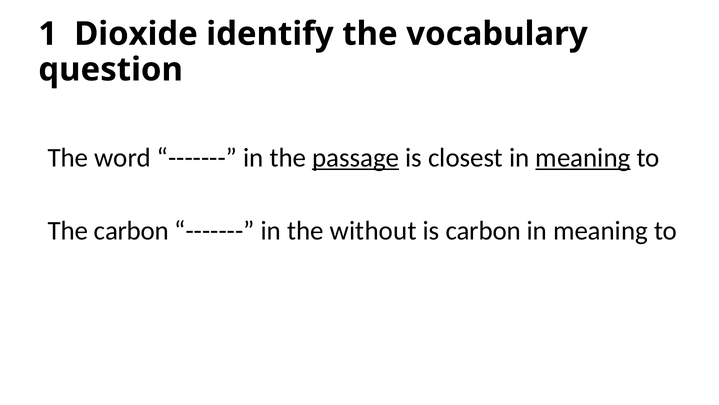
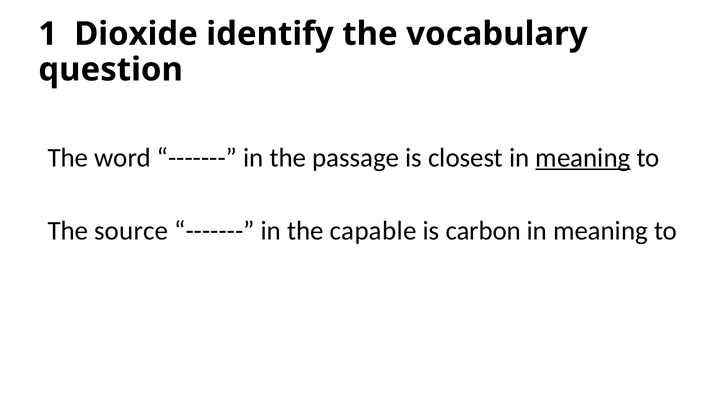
passage underline: present -> none
The carbon: carbon -> source
without: without -> capable
